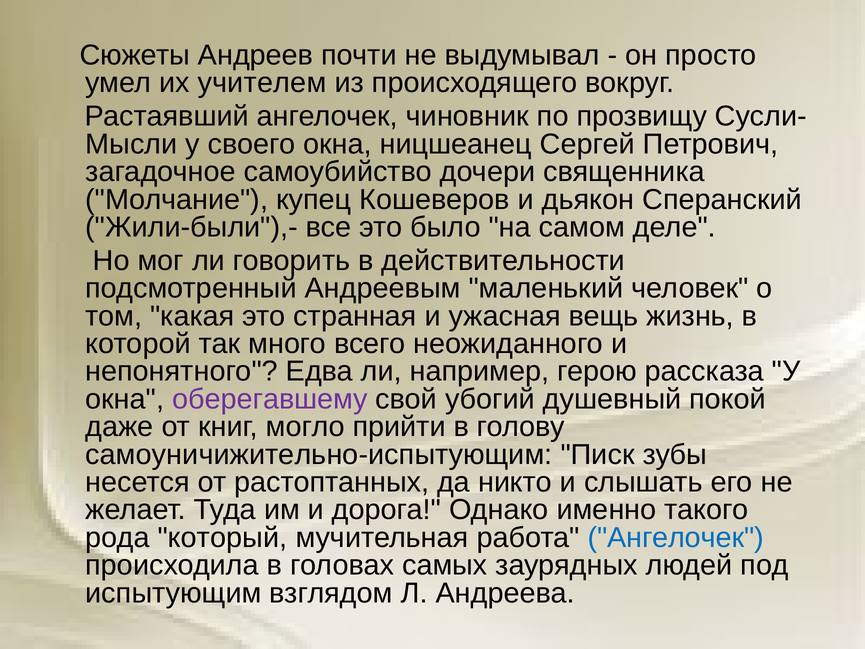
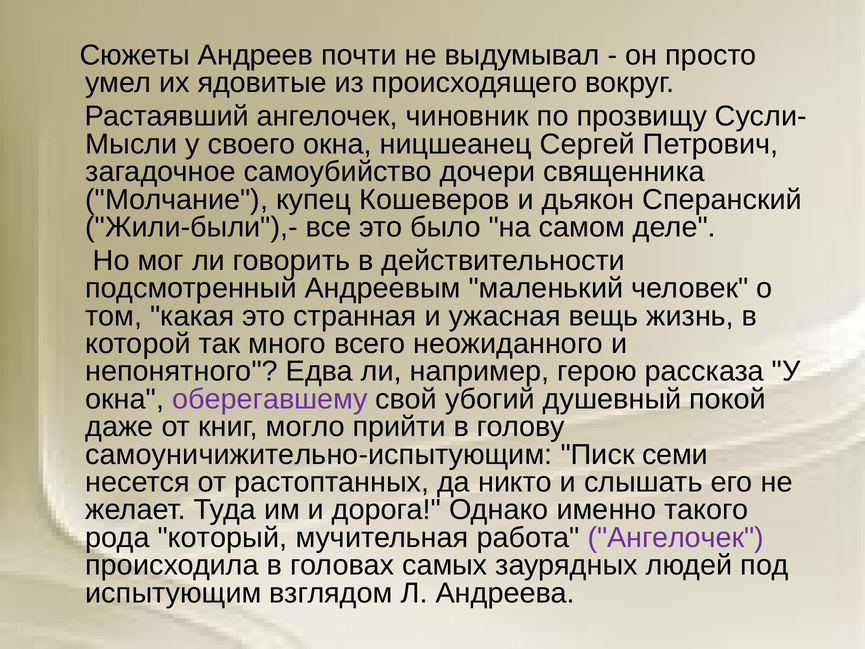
учителем: учителем -> ядовитые
зубы: зубы -> семи
Ангелочек at (676, 537) colour: blue -> purple
